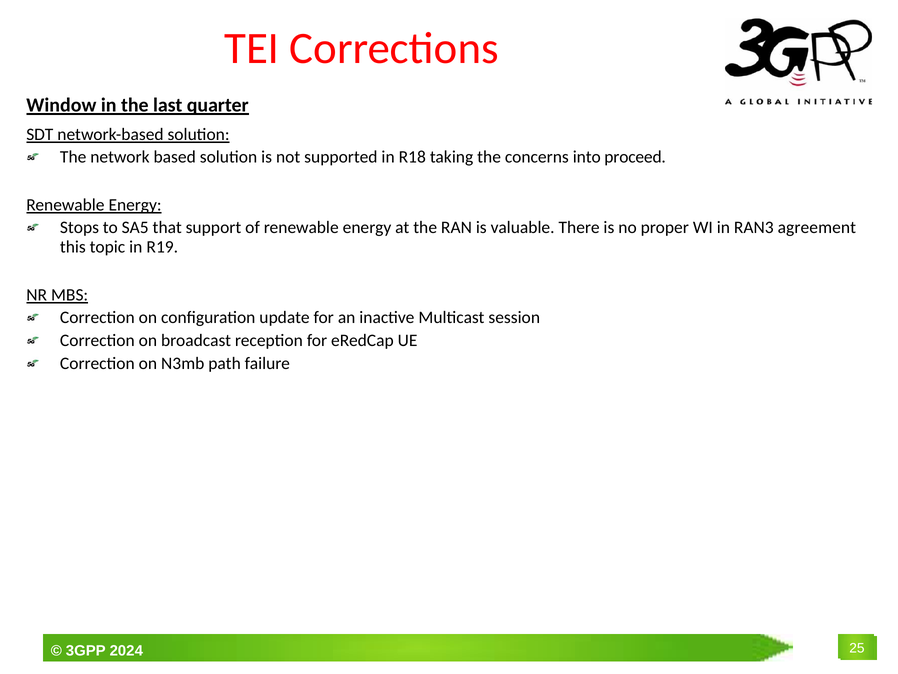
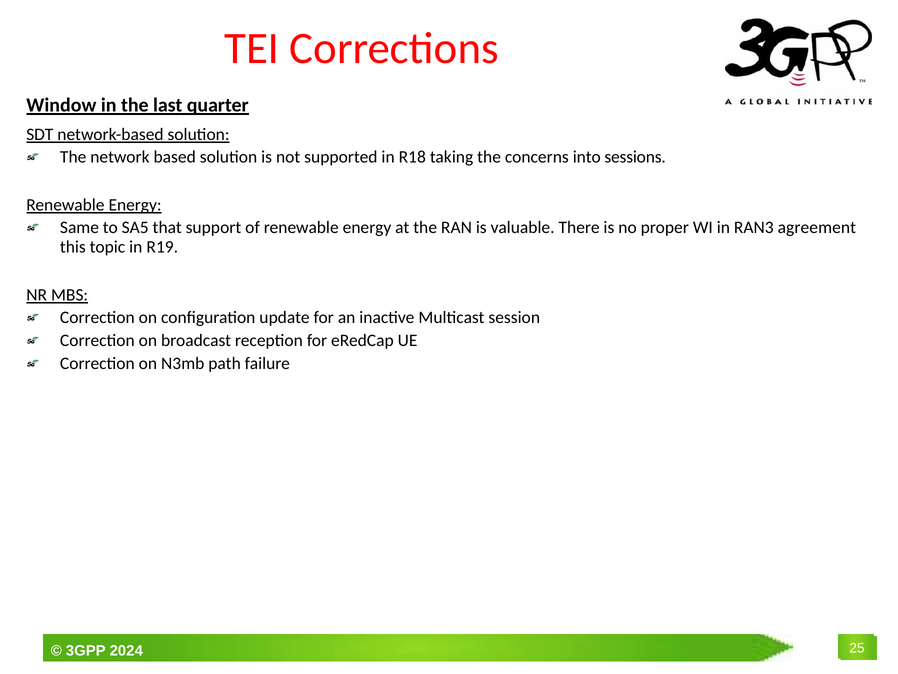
proceed: proceed -> sessions
Stops: Stops -> Same
